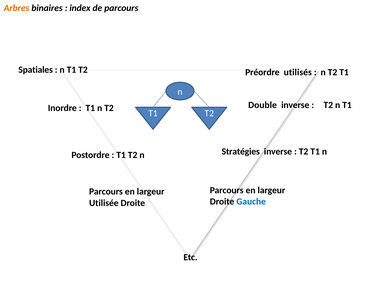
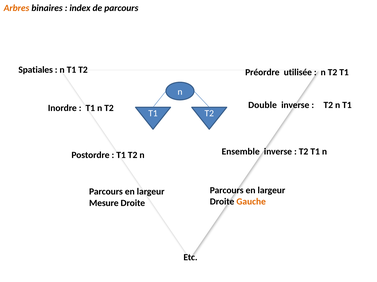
utilisés: utilisés -> utilisée
Stratégies: Stratégies -> Ensemble
Gauche colour: blue -> orange
Utilisée: Utilisée -> Mesure
